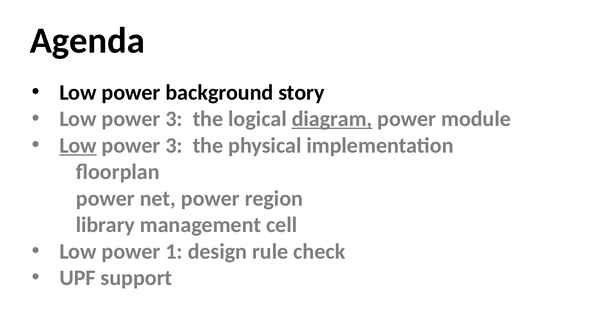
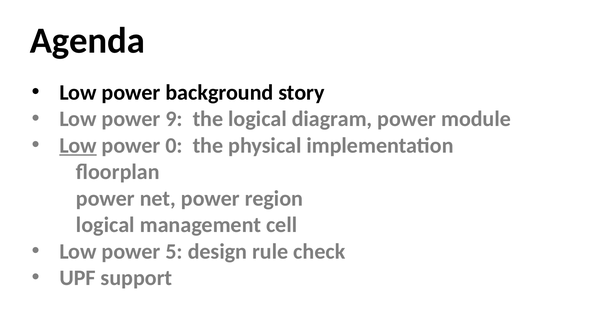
3 at (174, 119): 3 -> 9
diagram underline: present -> none
3 at (174, 146): 3 -> 0
library at (105, 225): library -> logical
1: 1 -> 5
